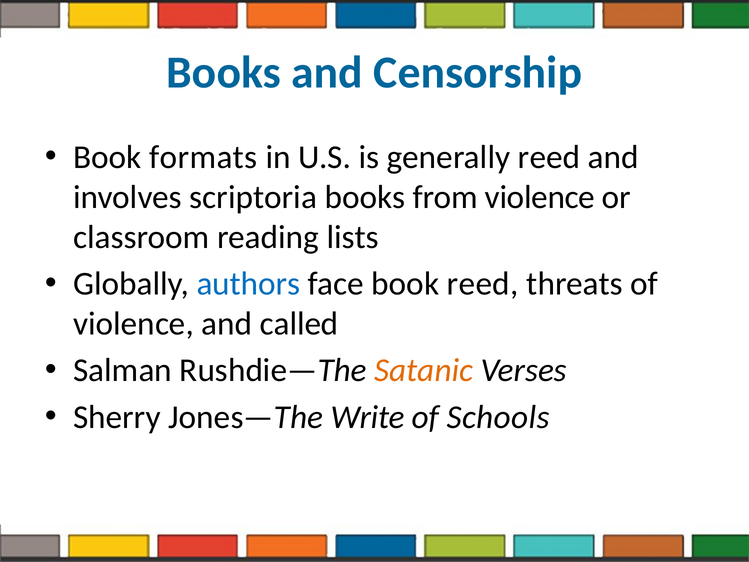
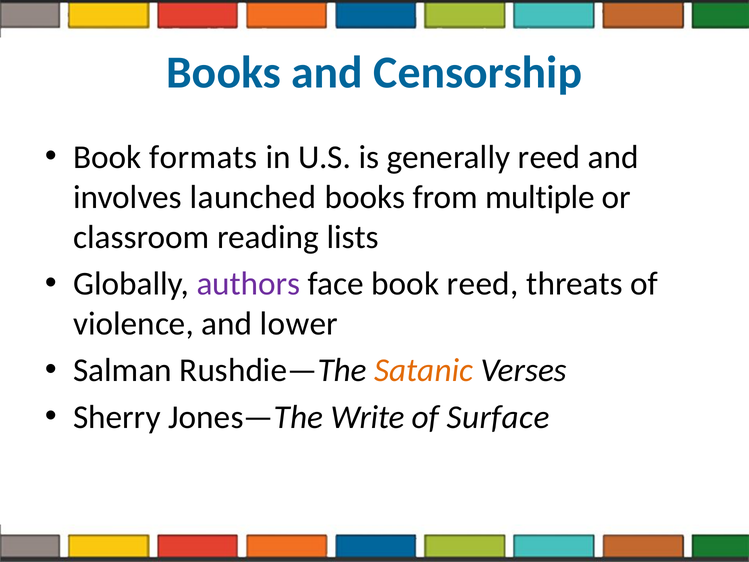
scriptoria: scriptoria -> launched
from violence: violence -> multiple
authors colour: blue -> purple
called: called -> lower
Schools: Schools -> Surface
